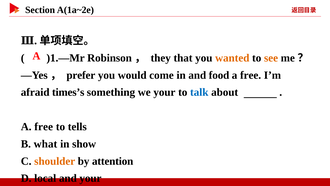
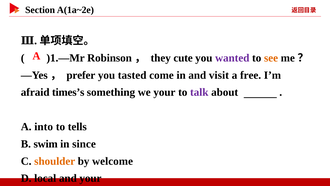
that: that -> cute
wanted colour: orange -> purple
would: would -> tasted
food: food -> visit
talk colour: blue -> purple
free at (44, 126): free -> into
what: what -> swim
show: show -> since
attention: attention -> welcome
